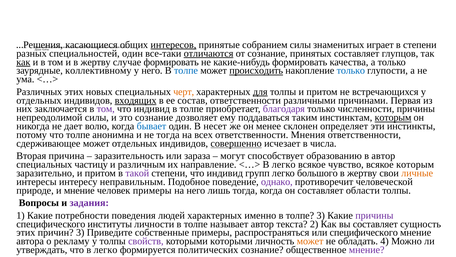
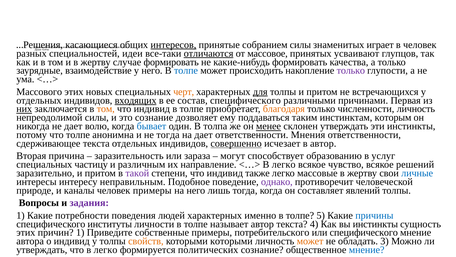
в степени: степени -> человек
специальностей один: один -> идеи
от сознание: сознание -> массовое
принятых составляет: составляет -> усваивают
как at (23, 62) underline: present -> none
коллективному: коллективному -> взаимодействие
происходить underline: present -> none
только at (351, 71) colour: blue -> purple
Различных: Различных -> Массового
состав ответственности: ответственности -> специфического
них underline: none -> present
том at (106, 109) colour: purple -> orange
благодаря colour: purple -> orange
численности причины: причины -> личность
которым at (393, 117) underline: present -> none
несет: несет -> толпа
менее underline: none -> present
склонен определяет: определяет -> утверждать
на всех: всех -> дает
сдерживающее может: может -> текста
в числа: числа -> автор
в автор: автор -> услуг
всякое которым: которым -> решений
групп: групп -> также
большого: большого -> массовые
личные colour: orange -> blue
и мнение: мнение -> каналы
области: области -> явлений
толпе 3: 3 -> 5
причины at (374, 215) colour: purple -> blue
2: 2 -> 4
вы составляет: составляет -> инстинкты
причин 3: 3 -> 1
распространяться: распространяться -> потребительского
о рекламу: рекламу -> индивид
свойств colour: purple -> orange
4: 4 -> 3
мнение at (367, 249) colour: purple -> blue
